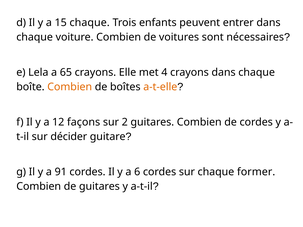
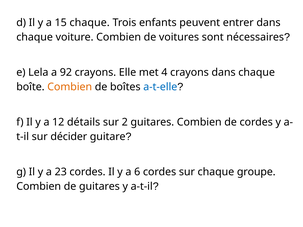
65: 65 -> 92
a-t-elle colour: orange -> blue
façons: façons -> détails
91: 91 -> 23
former: former -> groupe
